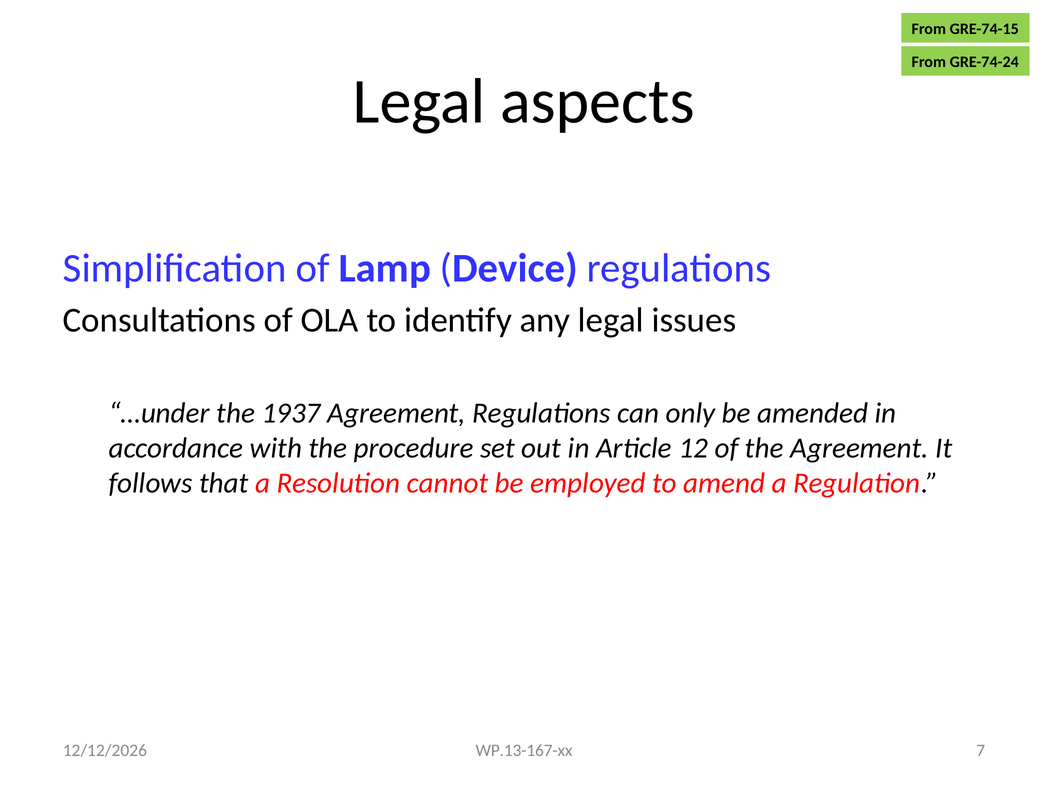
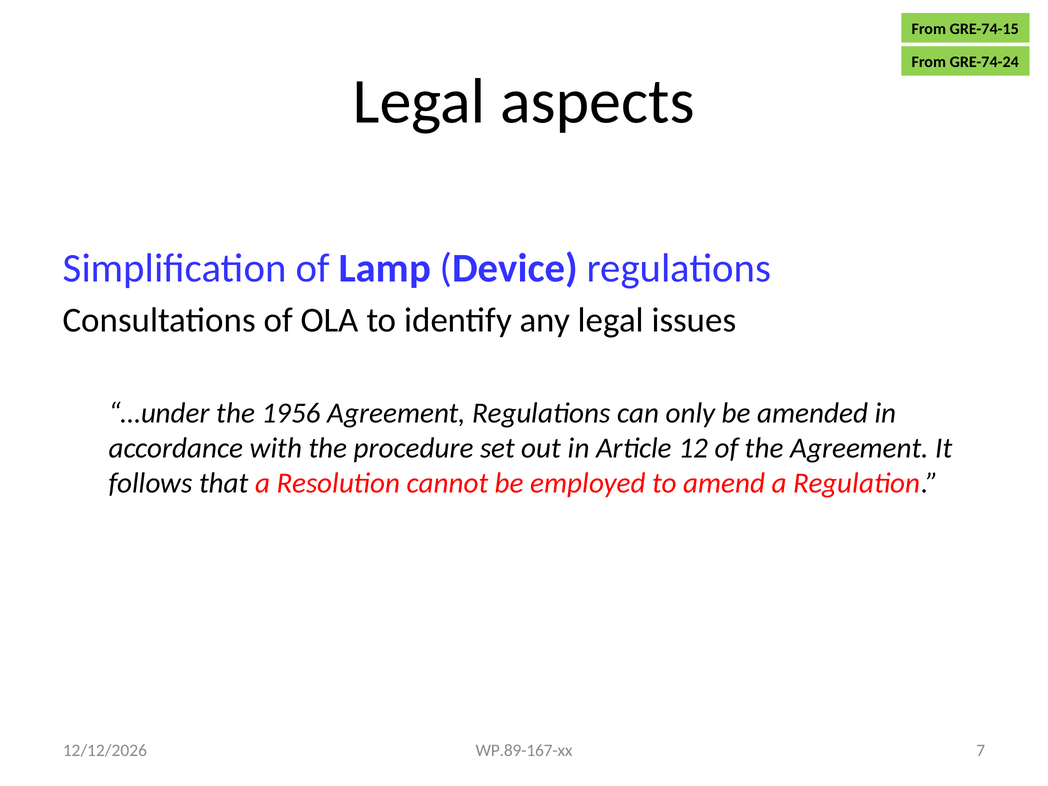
1937: 1937 -> 1956
WP.13-167-xx: WP.13-167-xx -> WP.89-167-xx
